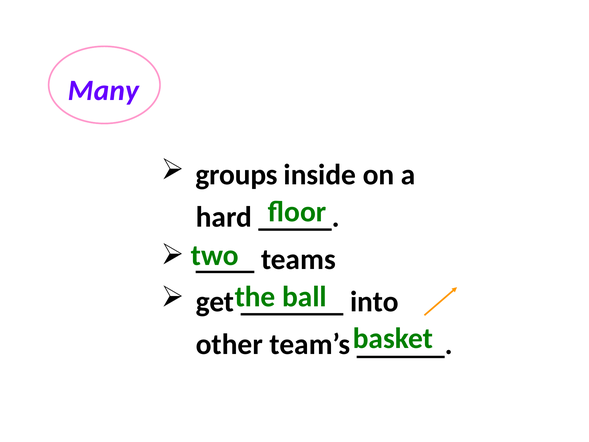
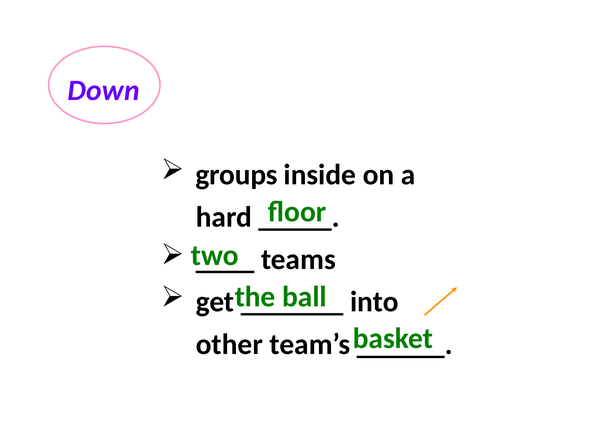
Many: Many -> Down
